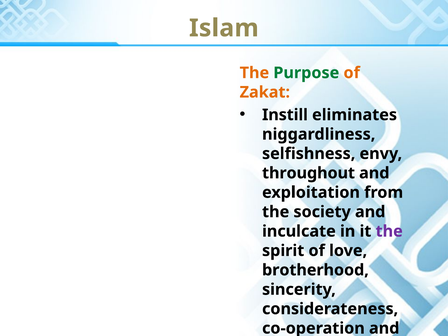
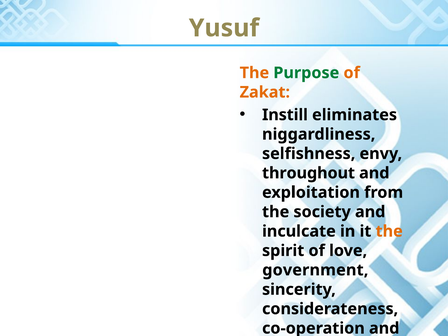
Islam: Islam -> Yusuf
the at (389, 231) colour: purple -> orange
brotherhood at (315, 270): brotherhood -> government
